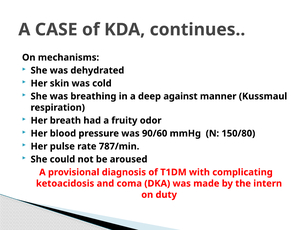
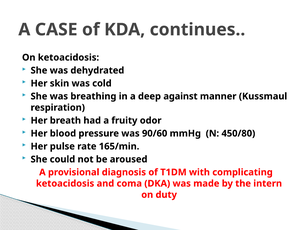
On mechanisms: mechanisms -> ketoacidosis
150/80: 150/80 -> 450/80
787/min: 787/min -> 165/min
